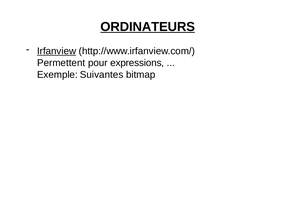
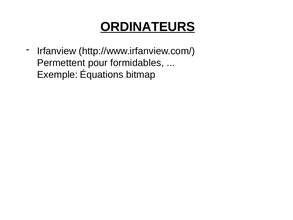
Irfanview underline: present -> none
expressions: expressions -> formidables
Suivantes: Suivantes -> Équations
